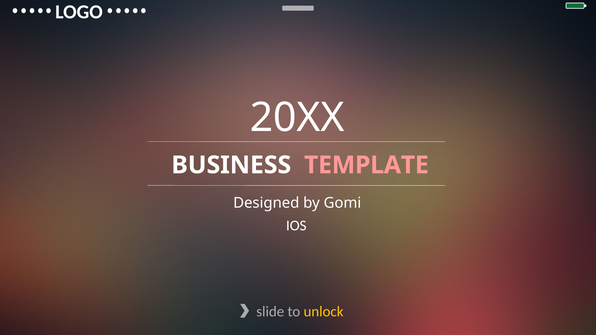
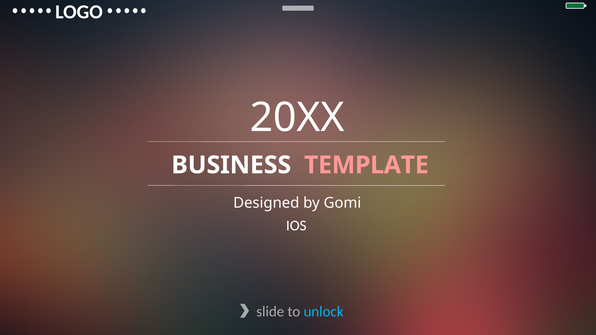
unlock colour: yellow -> light blue
